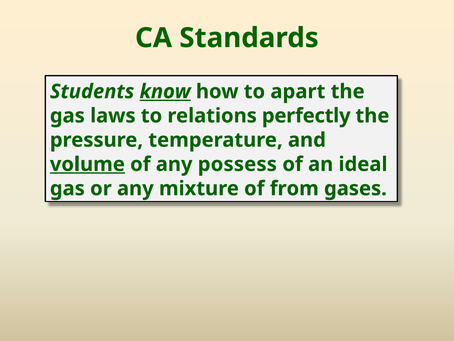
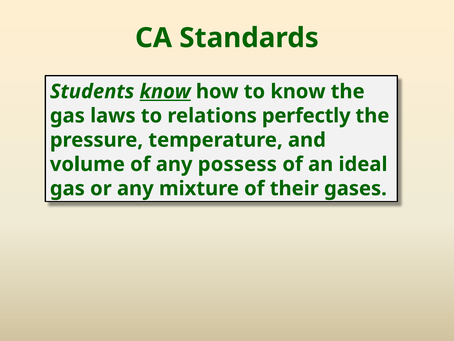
to apart: apart -> know
volume underline: present -> none
from: from -> their
